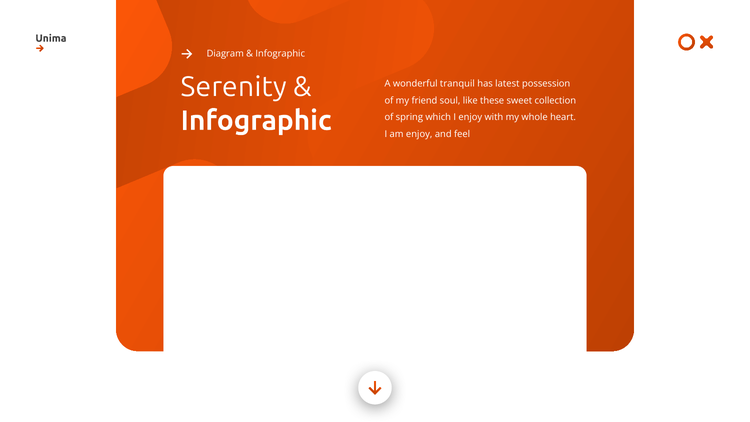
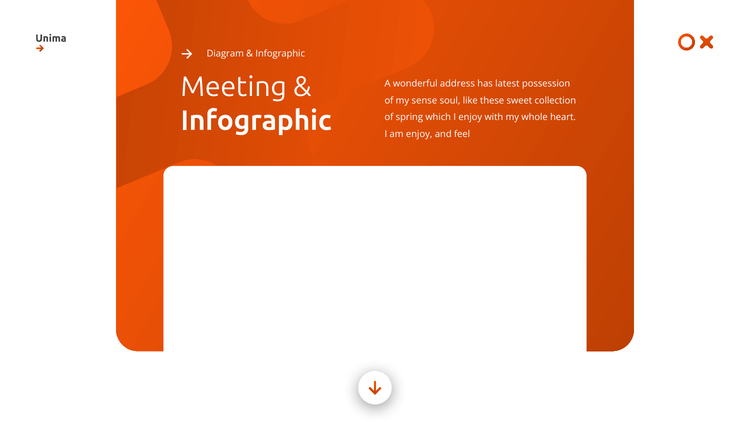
Serenity: Serenity -> Meeting
tranquil: tranquil -> address
friend: friend -> sense
